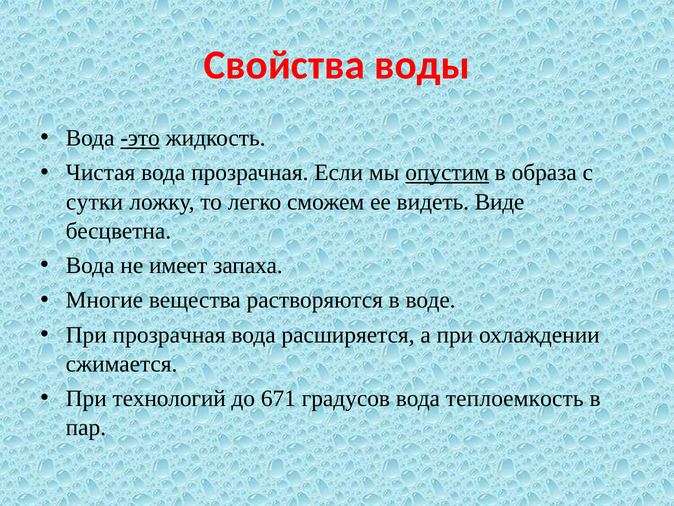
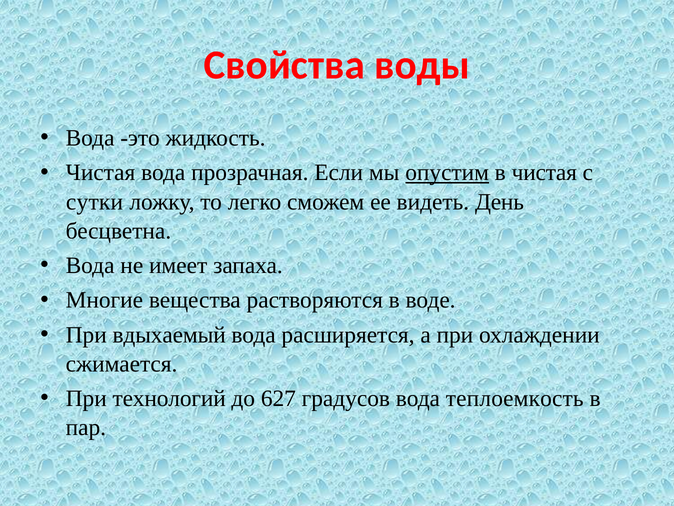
это underline: present -> none
в образа: образа -> чистая
Виде: Виде -> День
При прозрачная: прозрачная -> вдыхаемый
671: 671 -> 627
